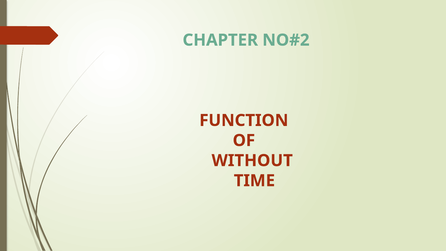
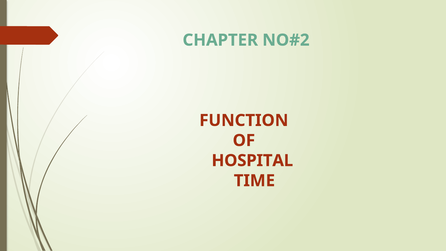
WITHOUT: WITHOUT -> HOSPITAL
